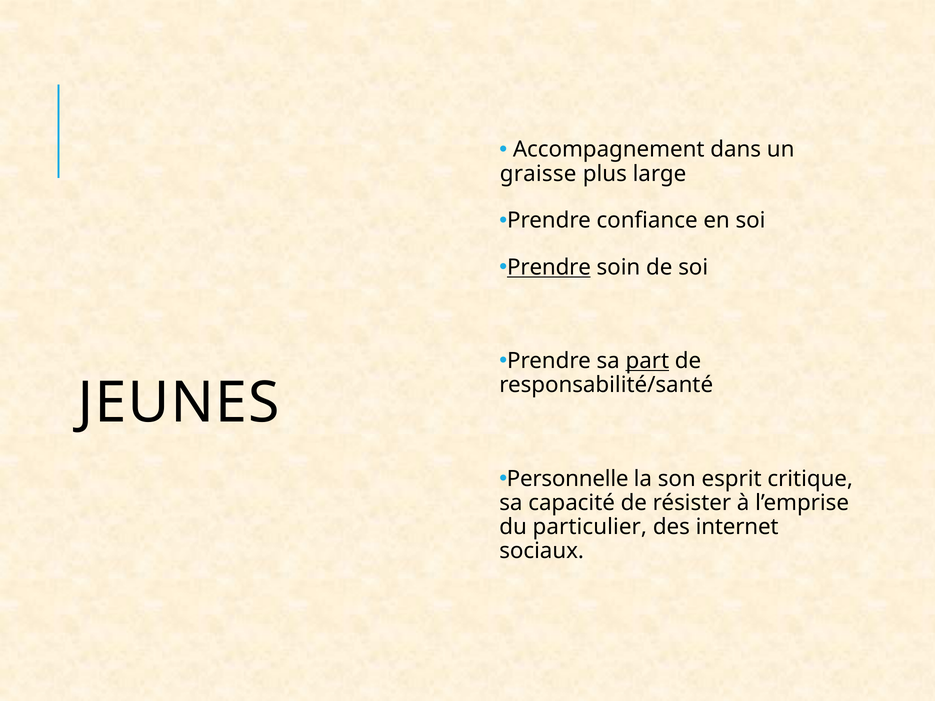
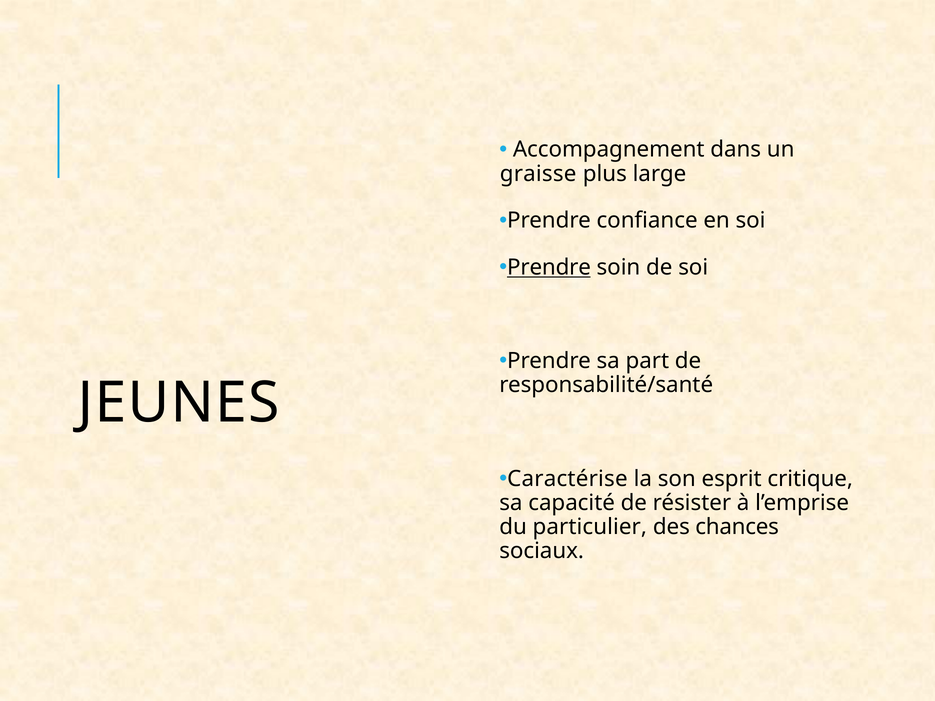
part underline: present -> none
Personnelle: Personnelle -> Caractérise
internet: internet -> chances
